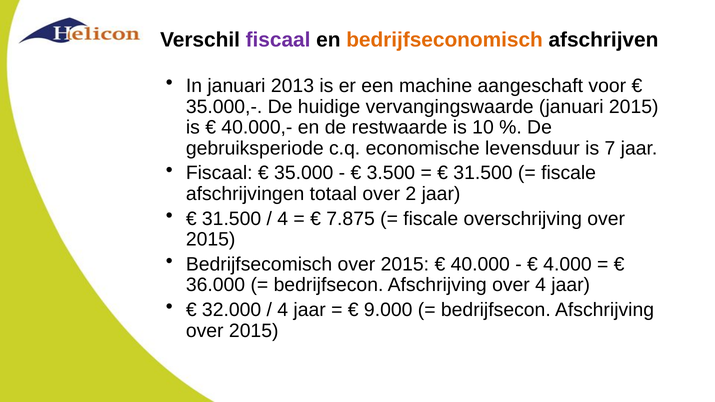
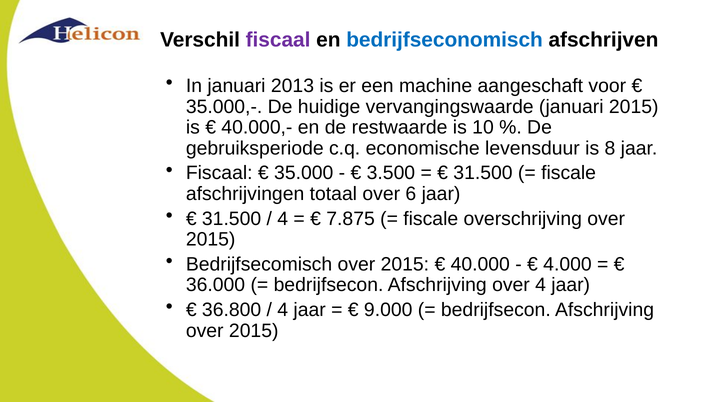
bedrijfseconomisch colour: orange -> blue
7: 7 -> 8
2: 2 -> 6
32.000: 32.000 -> 36.800
